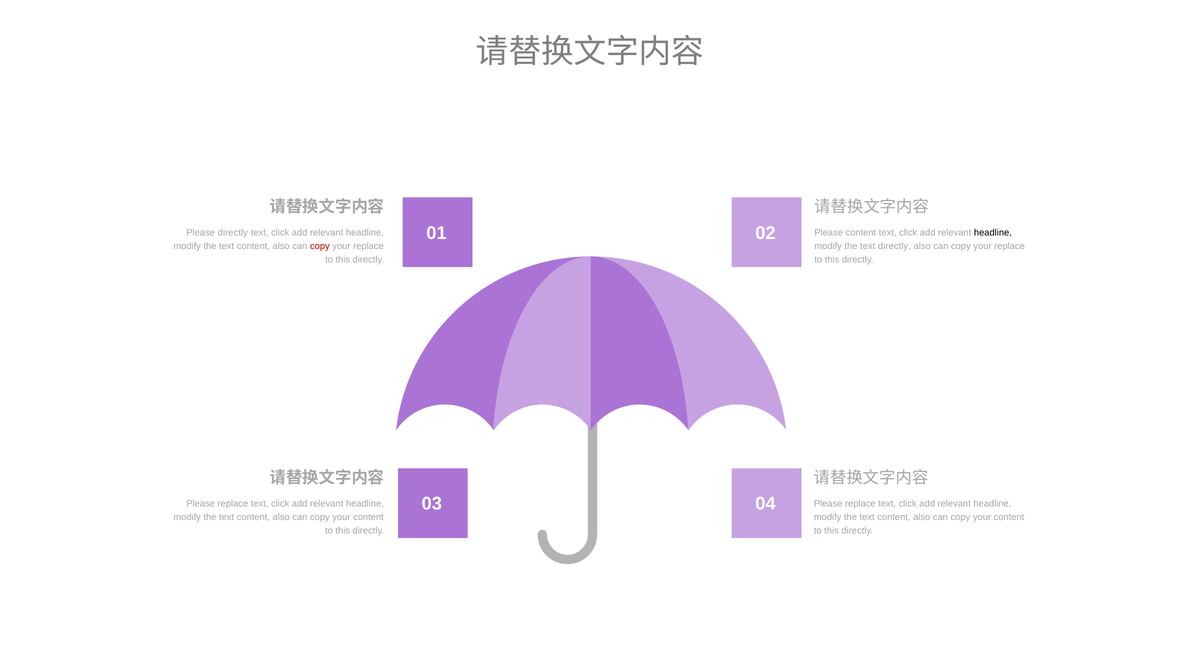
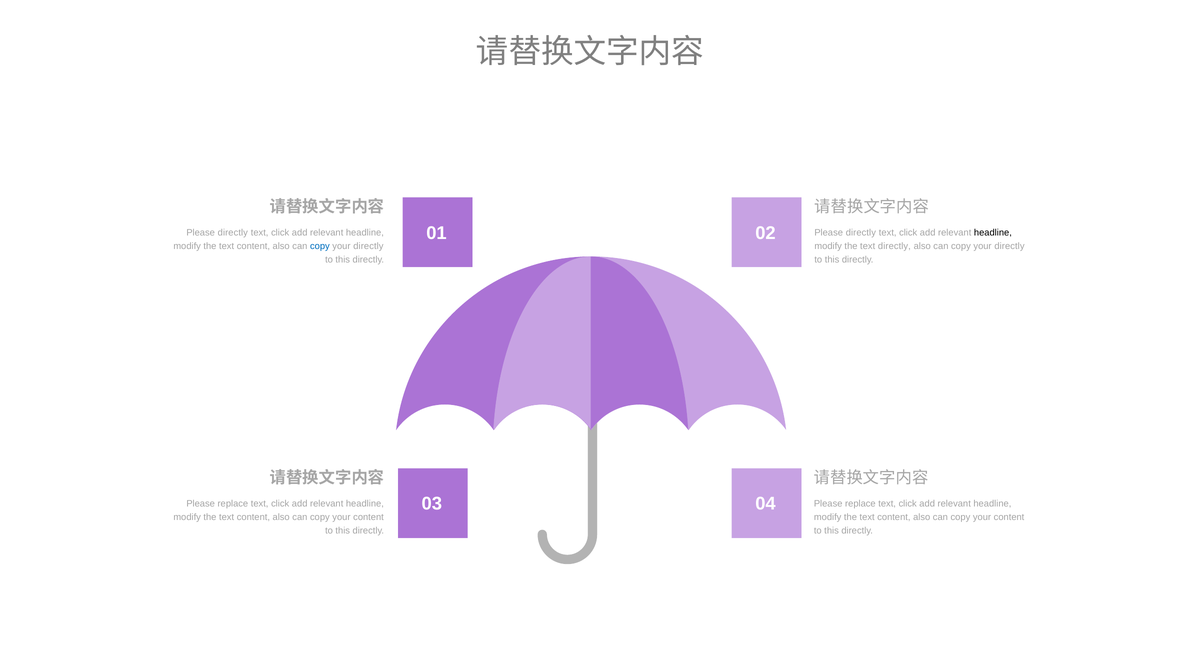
content at (861, 233): content -> directly
copy at (320, 246) colour: red -> blue
replace at (368, 246): replace -> directly
replace at (1010, 246): replace -> directly
